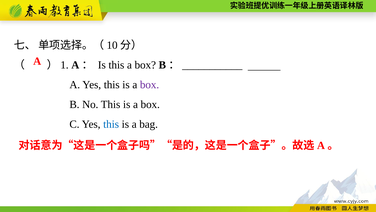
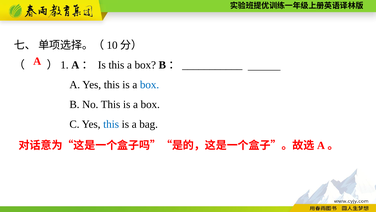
box at (150, 85) colour: purple -> blue
